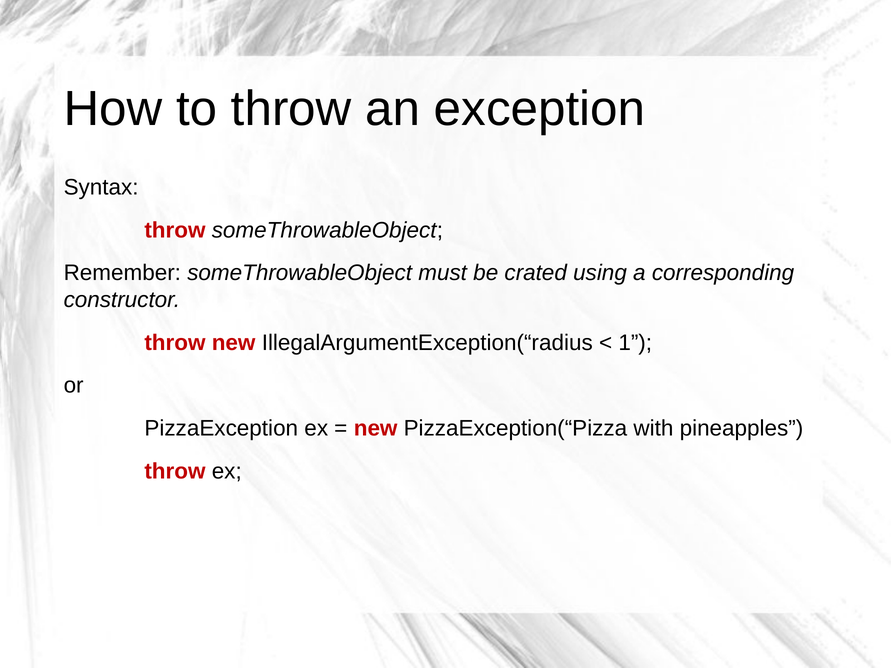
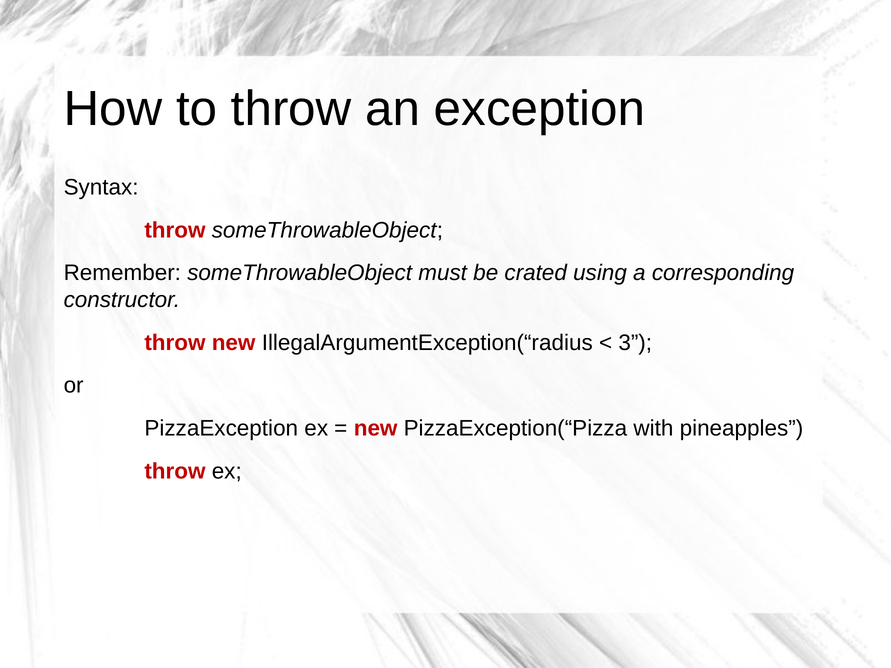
1: 1 -> 3
